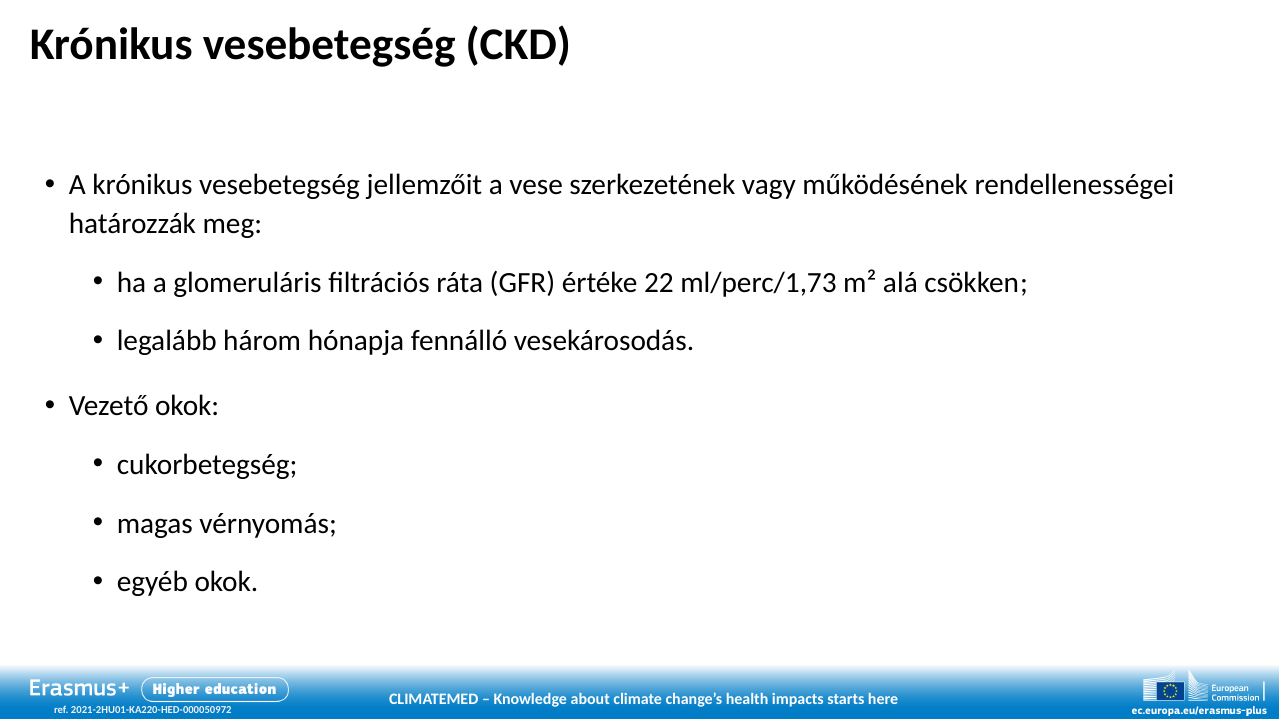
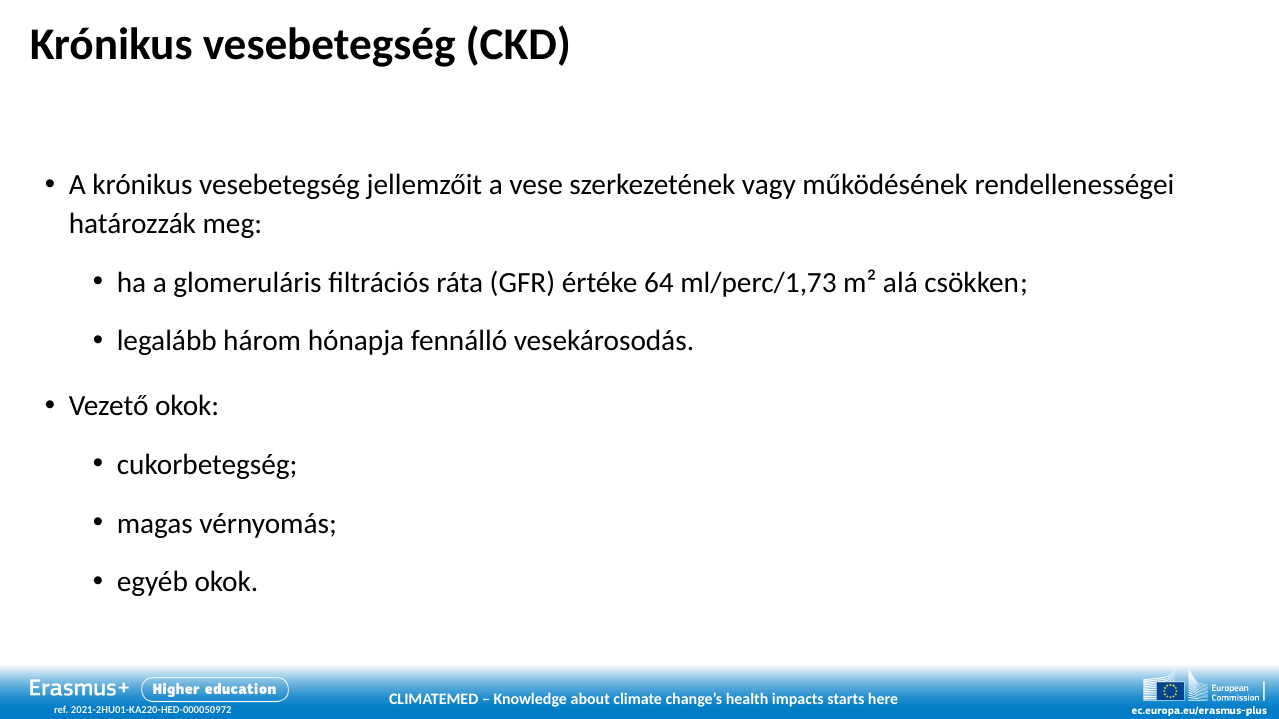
22: 22 -> 64
